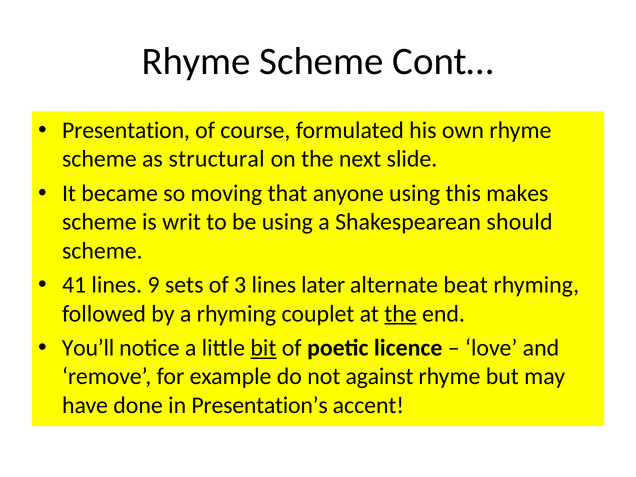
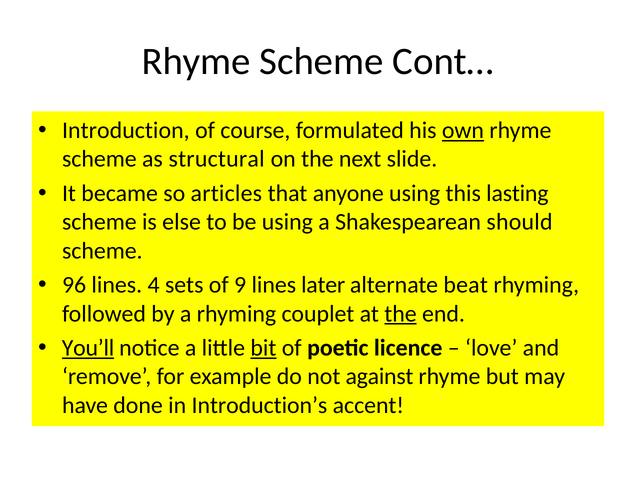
Presentation: Presentation -> Introduction
own underline: none -> present
moving: moving -> articles
makes: makes -> lasting
writ: writ -> else
41: 41 -> 96
9: 9 -> 4
3: 3 -> 9
You’ll underline: none -> present
Presentation’s: Presentation’s -> Introduction’s
